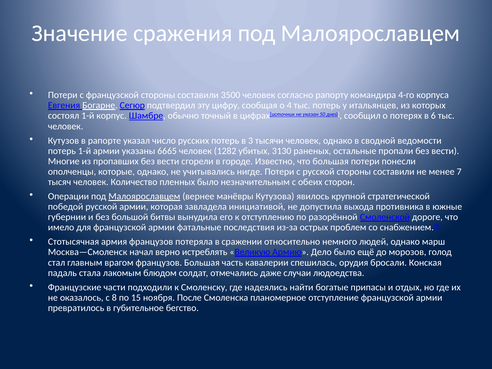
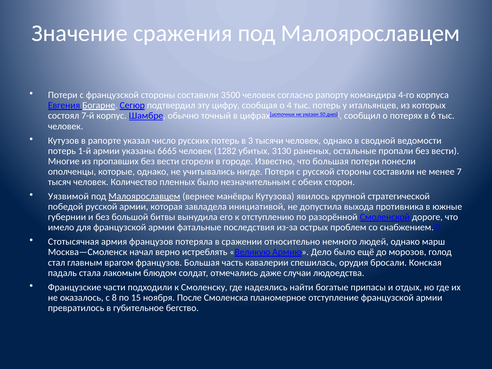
состоял 1-й: 1-й -> 7-й
Операции: Операции -> Уязвимой
